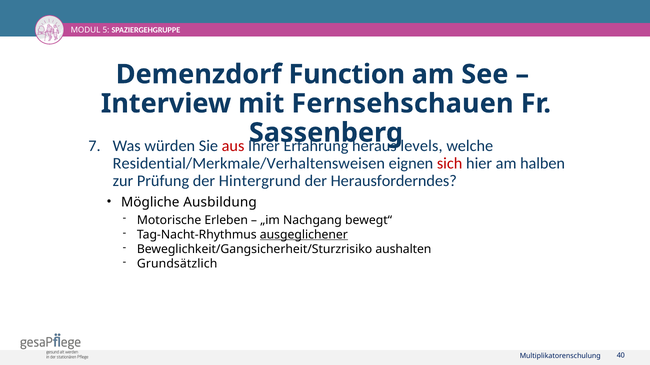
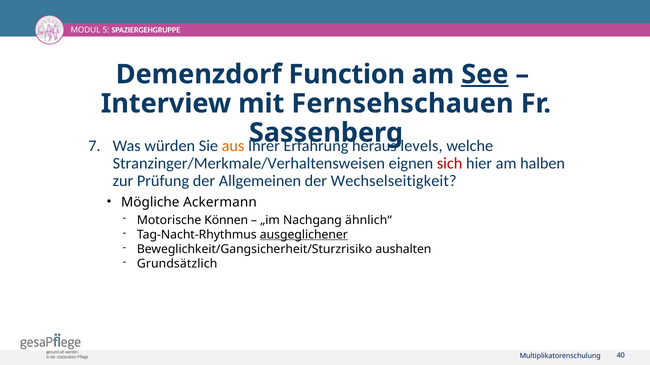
See underline: none -> present
aus colour: red -> orange
Residential/Merkmale/Verhaltensweisen: Residential/Merkmale/Verhaltensweisen -> Stranzinger/Merkmale/Verhaltensweisen
Hintergrund: Hintergrund -> Allgemeinen
Herausforderndes: Herausforderndes -> Wechselseitigkeit
Ausbildung: Ausbildung -> Ackermann
Erleben: Erleben -> Können
bewegt“: bewegt“ -> ähnlich“
